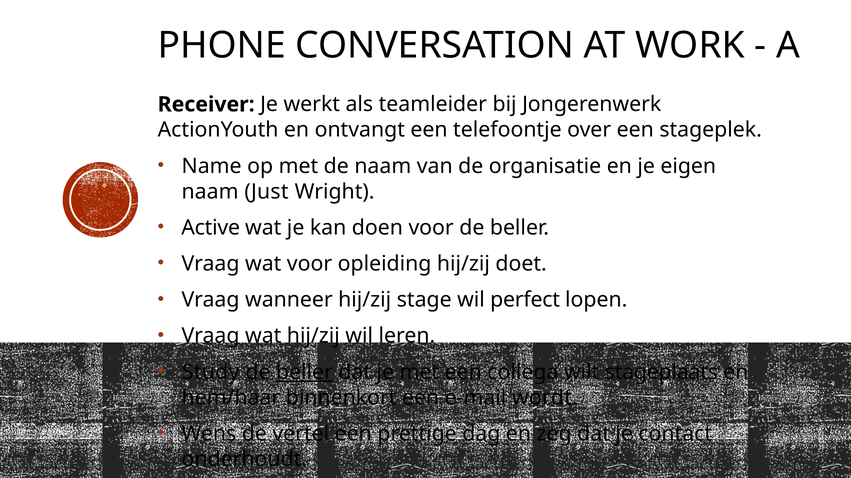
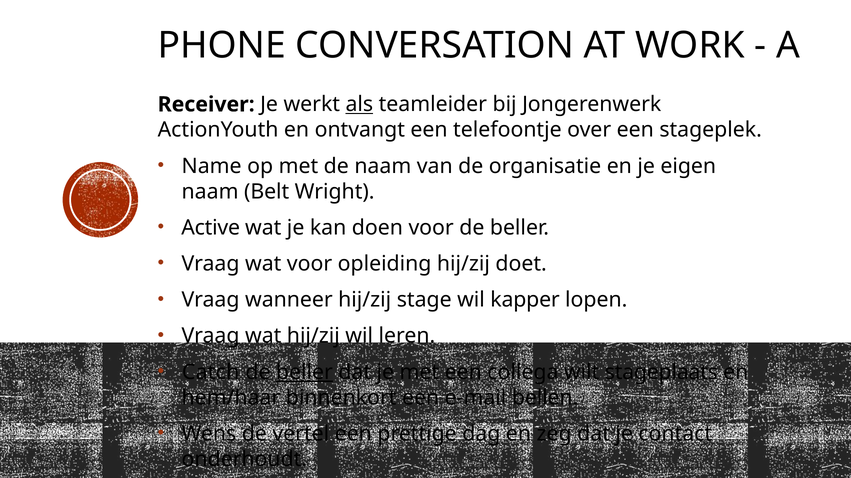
als underline: none -> present
Just: Just -> Belt
perfect: perfect -> kapper
Study: Study -> Catch
wordt: wordt -> bellen
